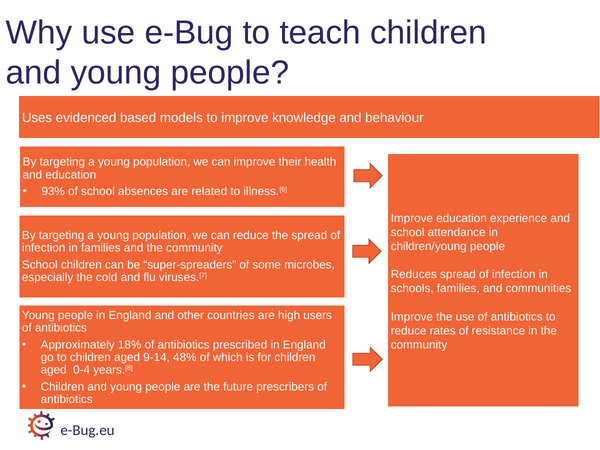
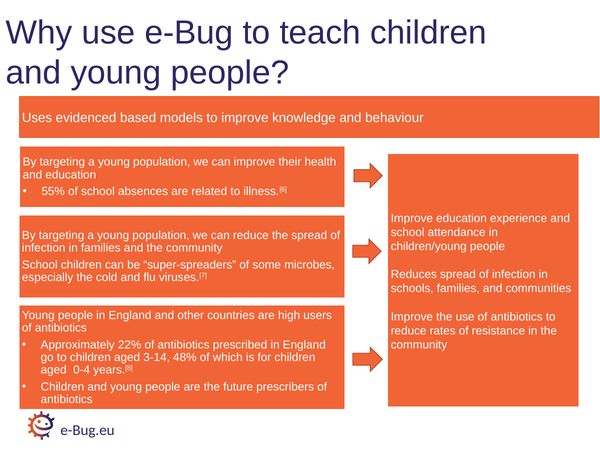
93%: 93% -> 55%
18%: 18% -> 22%
9-14: 9-14 -> 3-14
